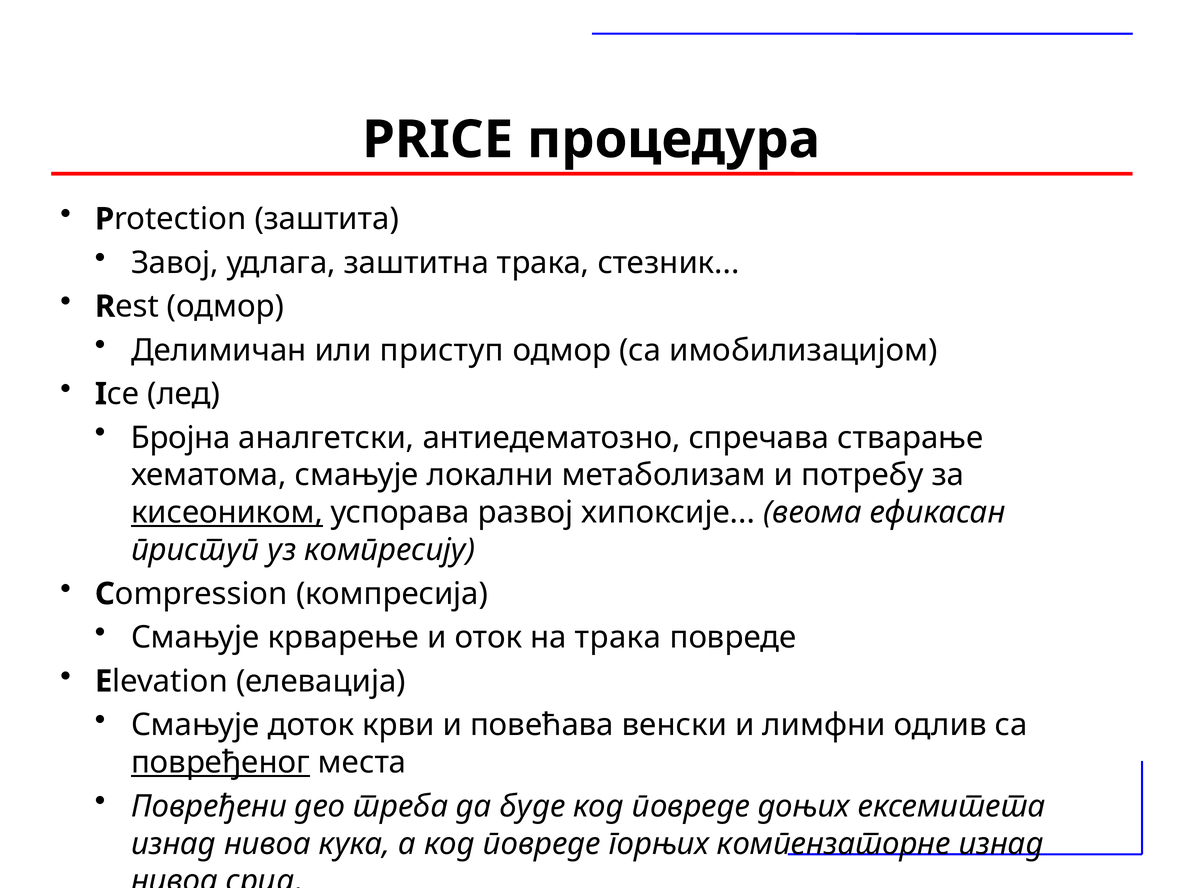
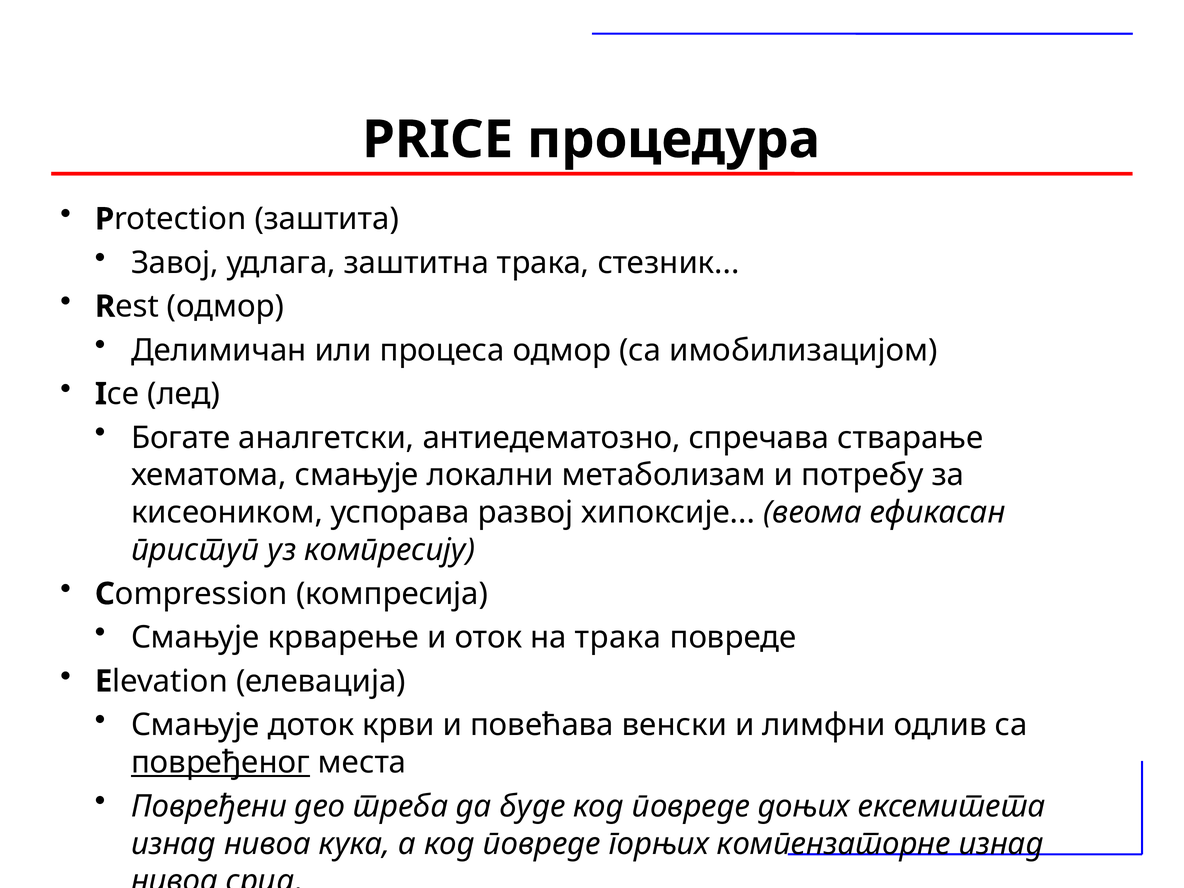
или приступ: приступ -> процеса
Бројна: Бројна -> Богате
кисеоником underline: present -> none
